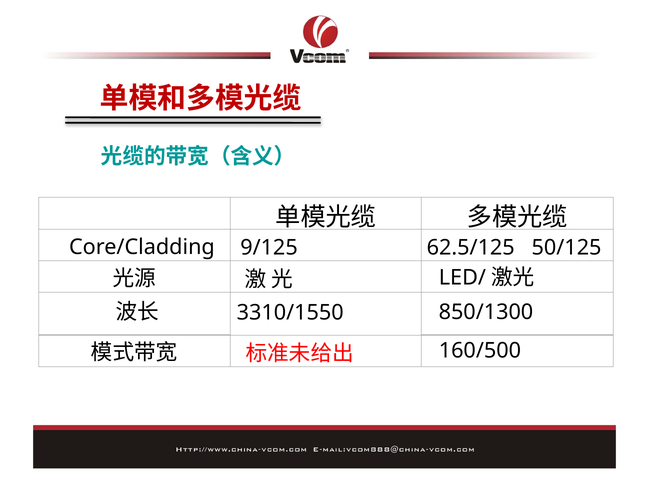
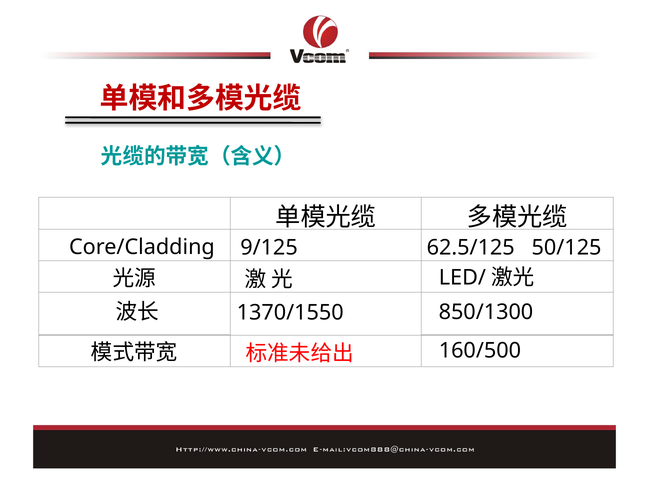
3310/1550: 3310/1550 -> 1370/1550
